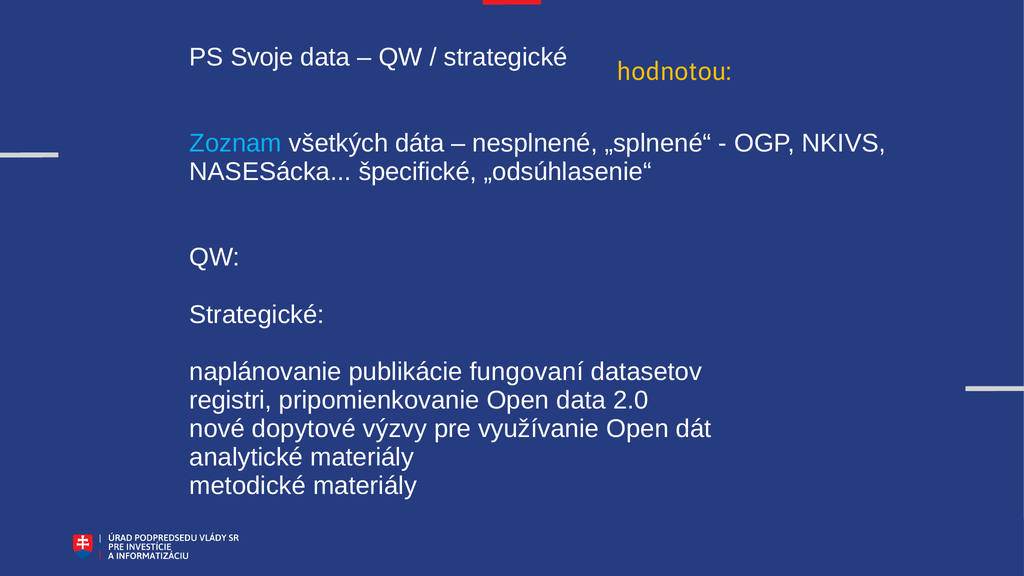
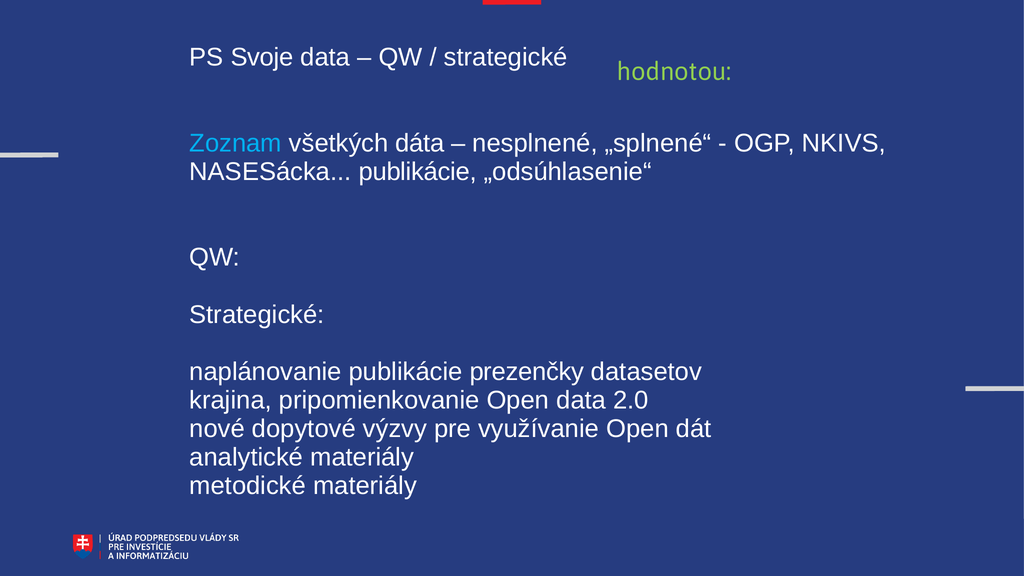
hodnotou colour: yellow -> light green
NASESácka špecifické: špecifické -> publikácie
fungovaní: fungovaní -> prezenčky
registri at (231, 400): registri -> krajina
